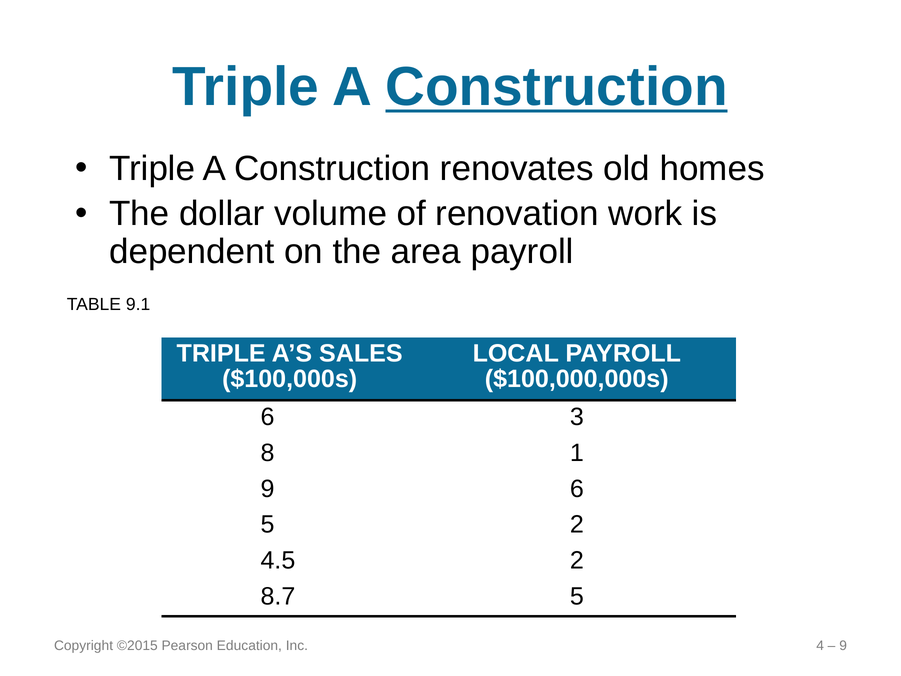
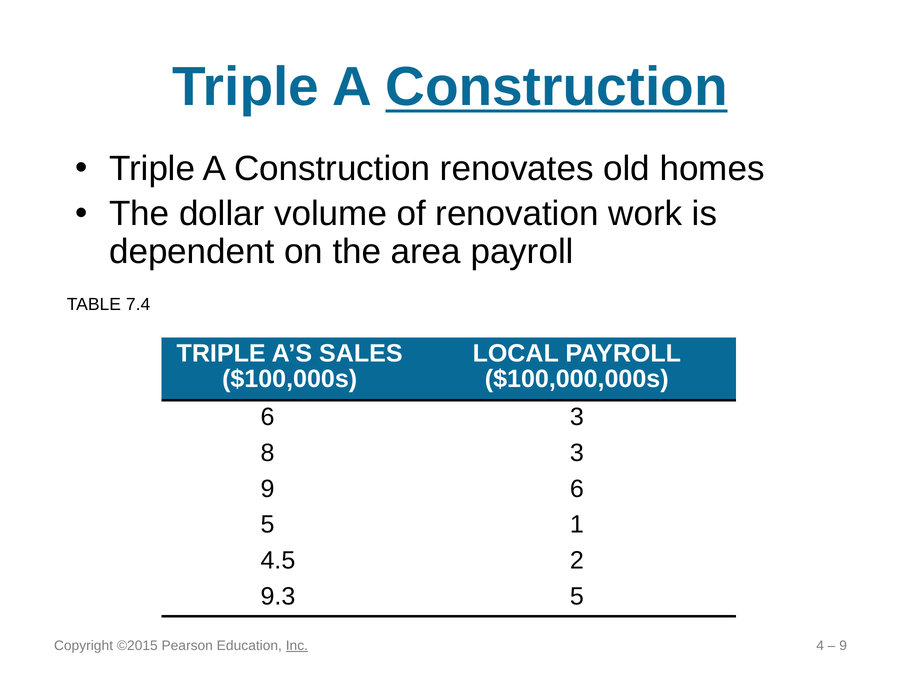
9.1: 9.1 -> 7.4
8 1: 1 -> 3
5 2: 2 -> 1
8.7: 8.7 -> 9.3
Inc underline: none -> present
